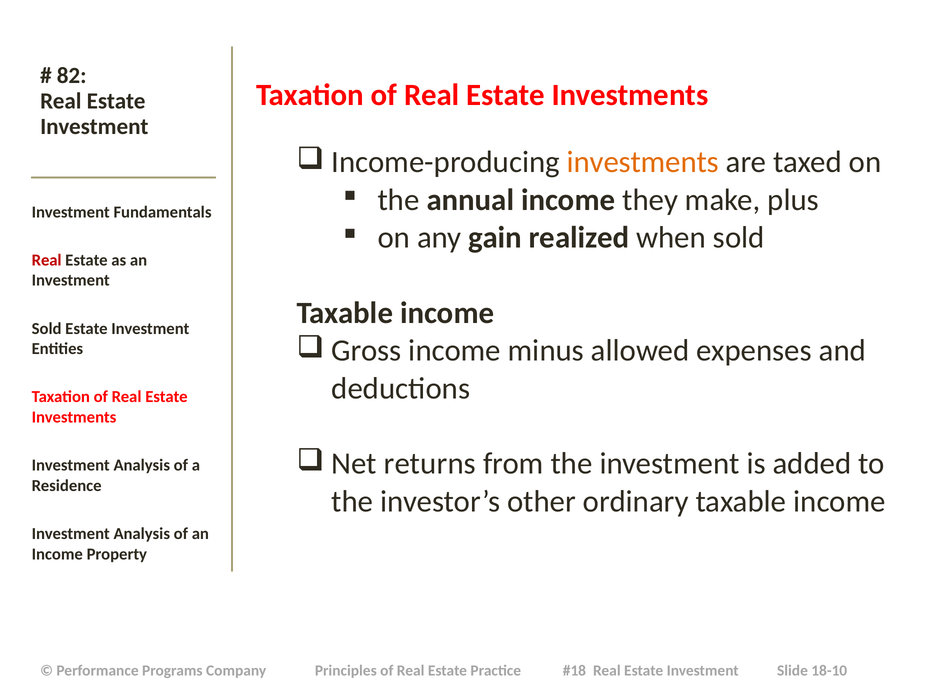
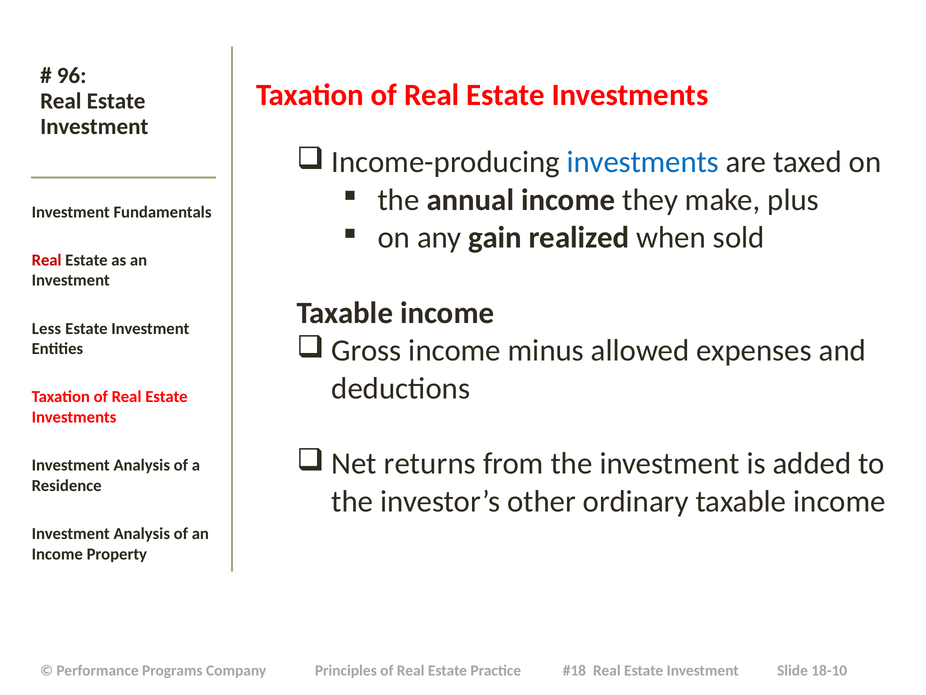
82: 82 -> 96
investments at (643, 162) colour: orange -> blue
Sold at (47, 328): Sold -> Less
